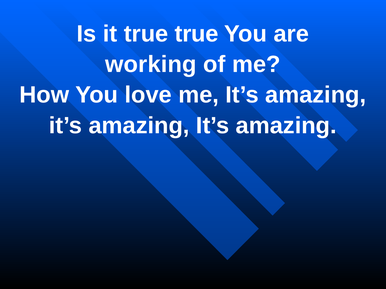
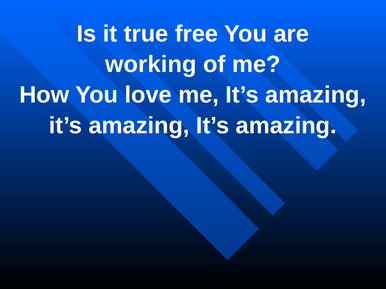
true true: true -> free
